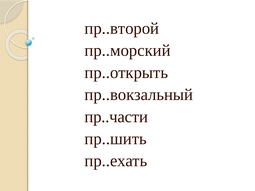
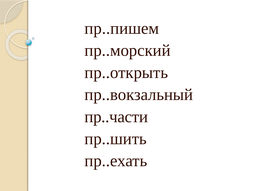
пр..второй: пр..второй -> пр..пишем
